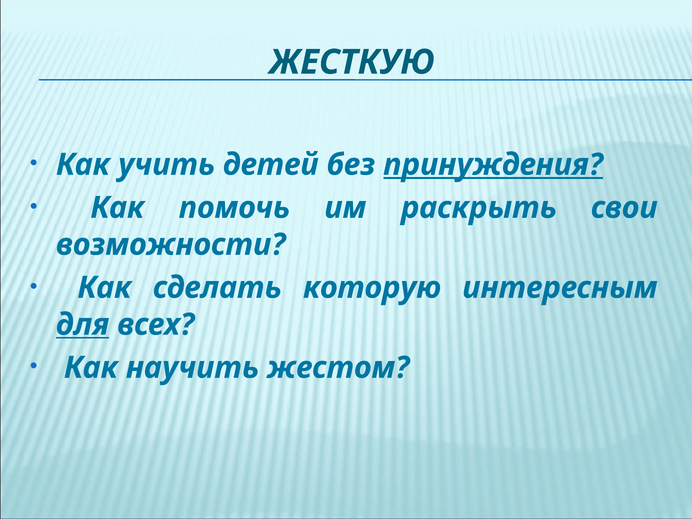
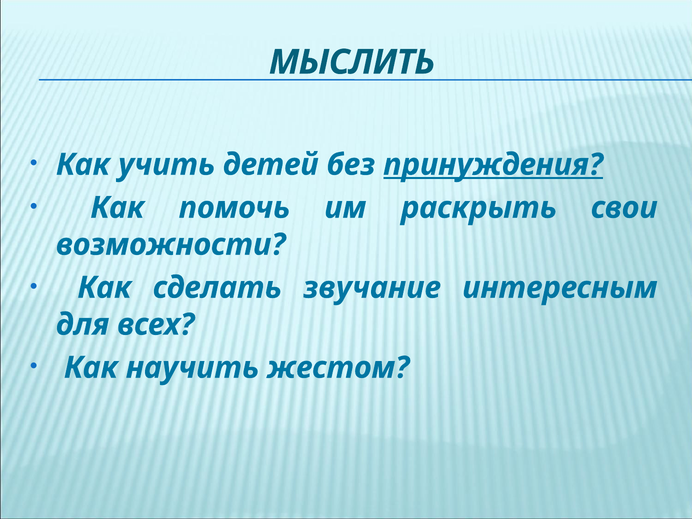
ЖЕСТКУЮ: ЖЕСТКУЮ -> МЫСЛИТЬ
которую: которую -> звучание
для underline: present -> none
